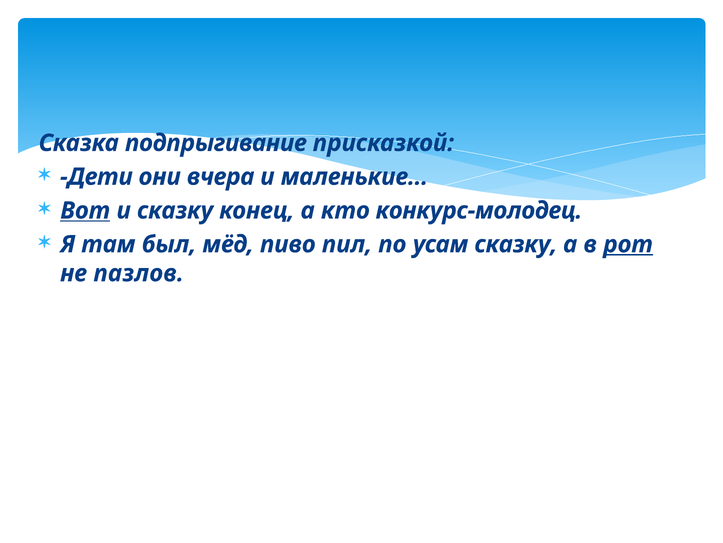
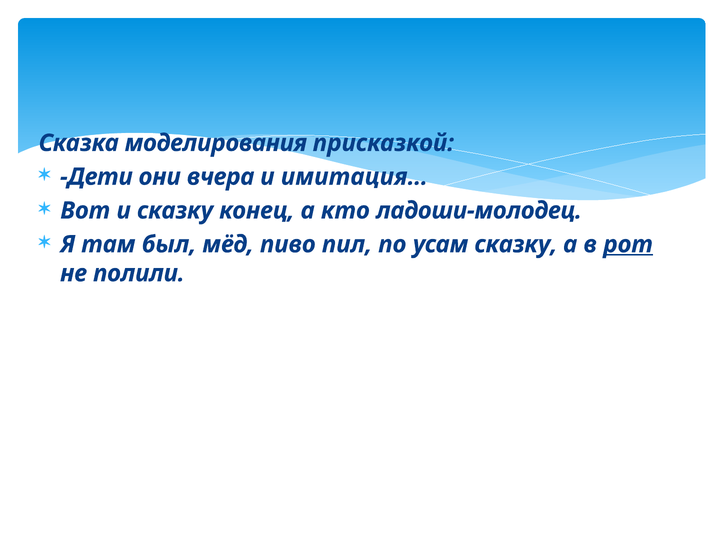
подпрыгивание: подпрыгивание -> моделирования
маленькие…: маленькие… -> имитация…
Вот underline: present -> none
конкурс-молодец: конкурс-молодец -> ладоши-молодец
пазлов: пазлов -> полили
